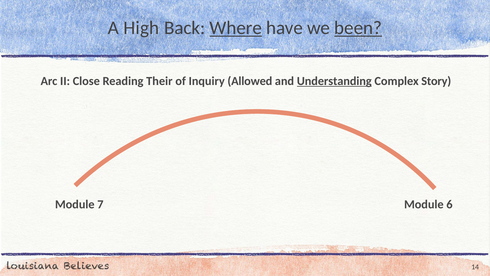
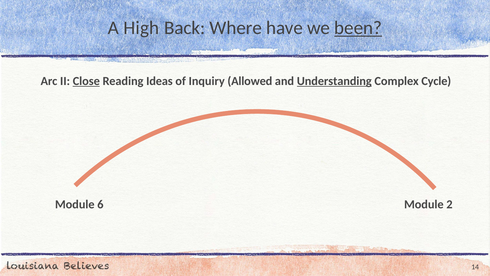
Where underline: present -> none
Close underline: none -> present
Their: Their -> Ideas
Story: Story -> Cycle
7: 7 -> 6
6: 6 -> 2
